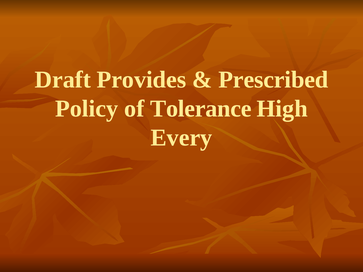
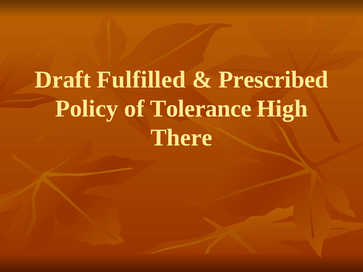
Provides: Provides -> Fulfilled
Every: Every -> There
